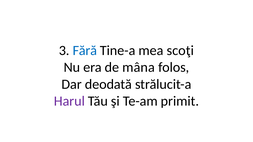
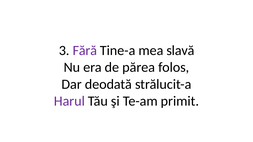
Fără colour: blue -> purple
scoţi: scoţi -> slavă
mâna: mâna -> părea
